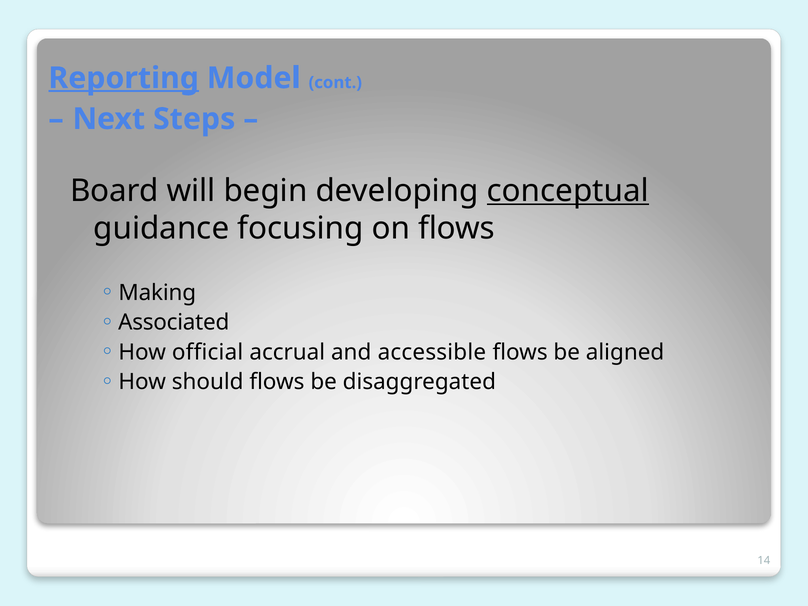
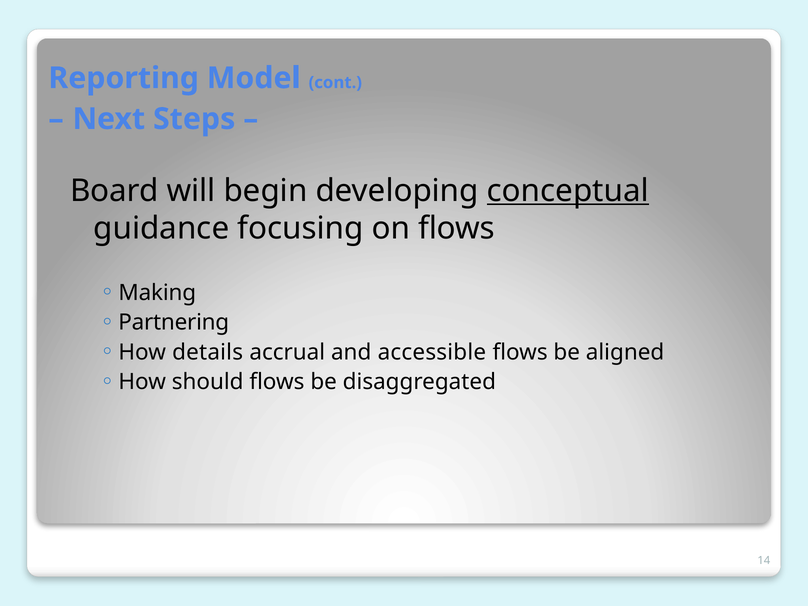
Reporting underline: present -> none
Associated: Associated -> Partnering
official: official -> details
